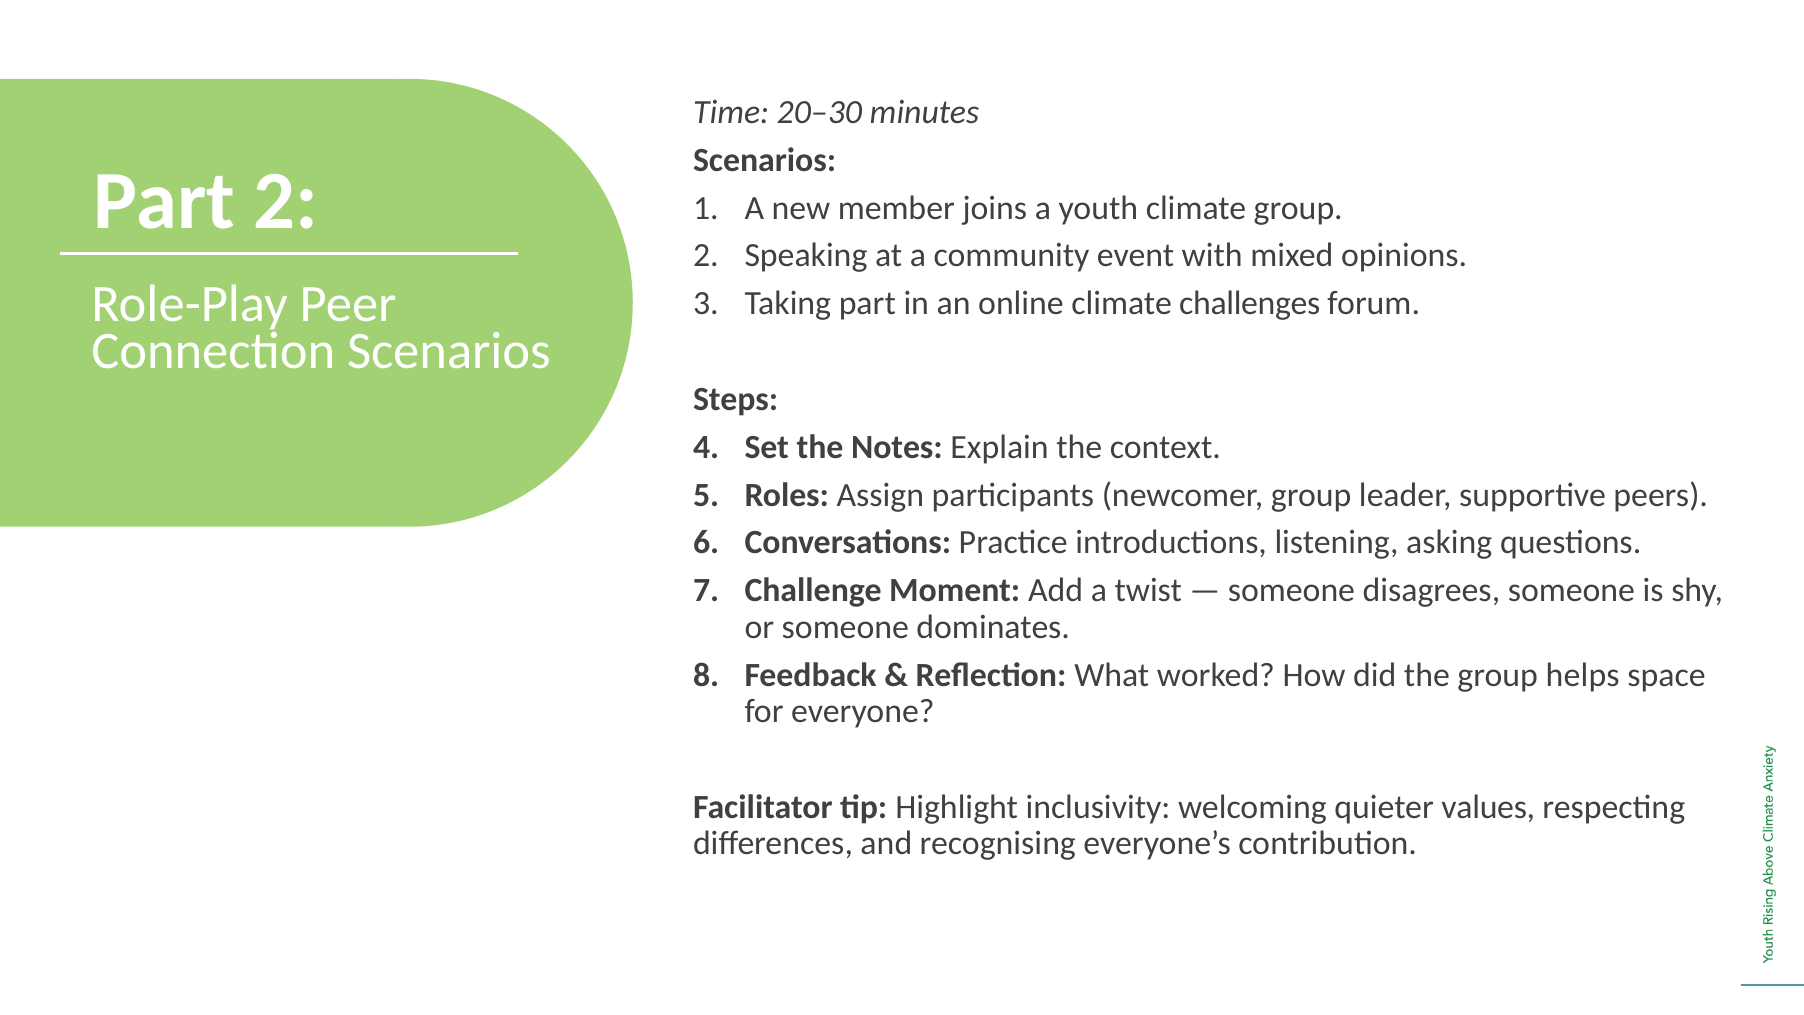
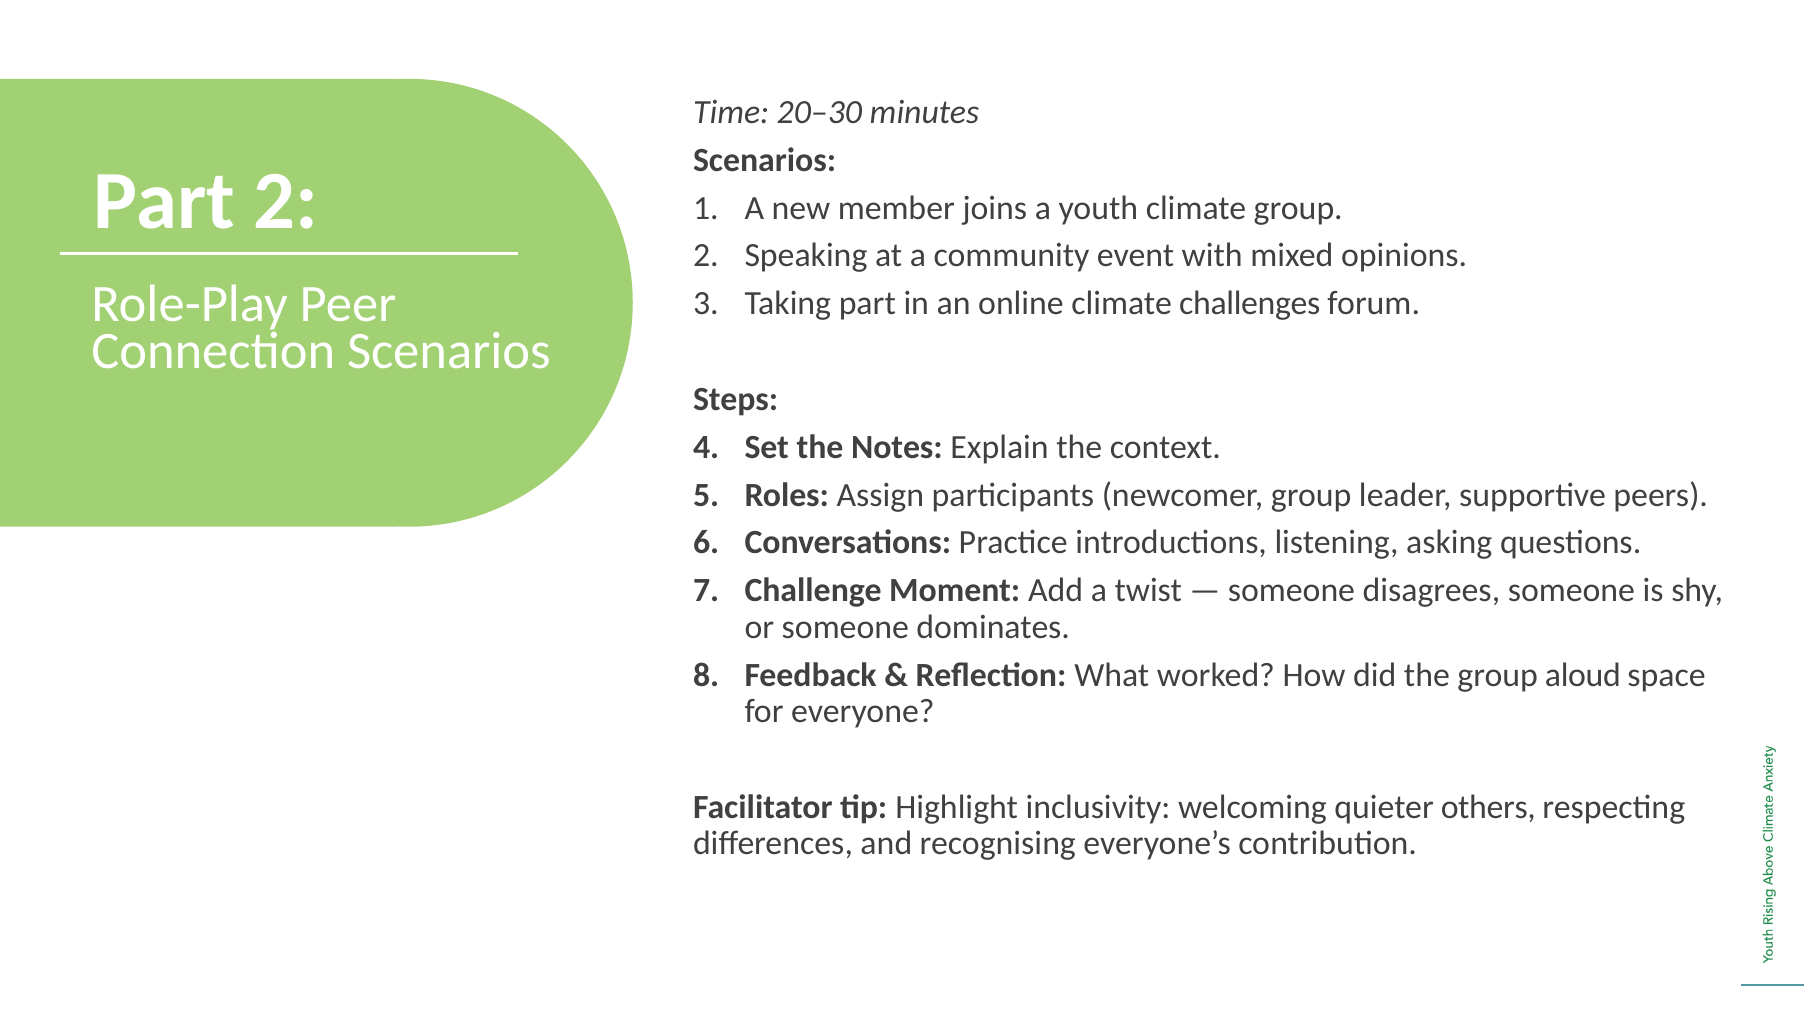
helps: helps -> aloud
values: values -> others
